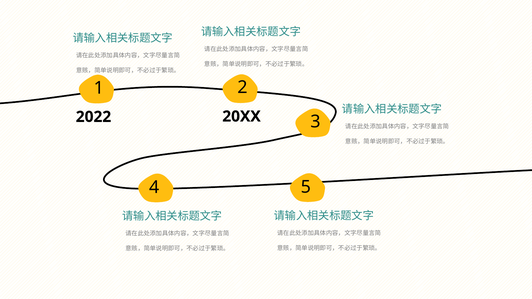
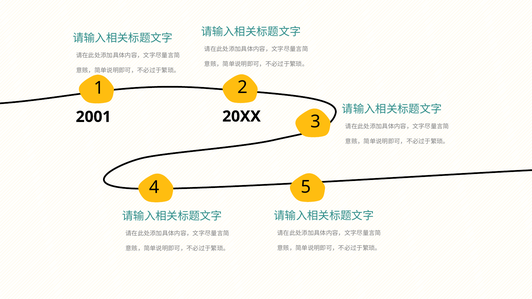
2022: 2022 -> 2001
